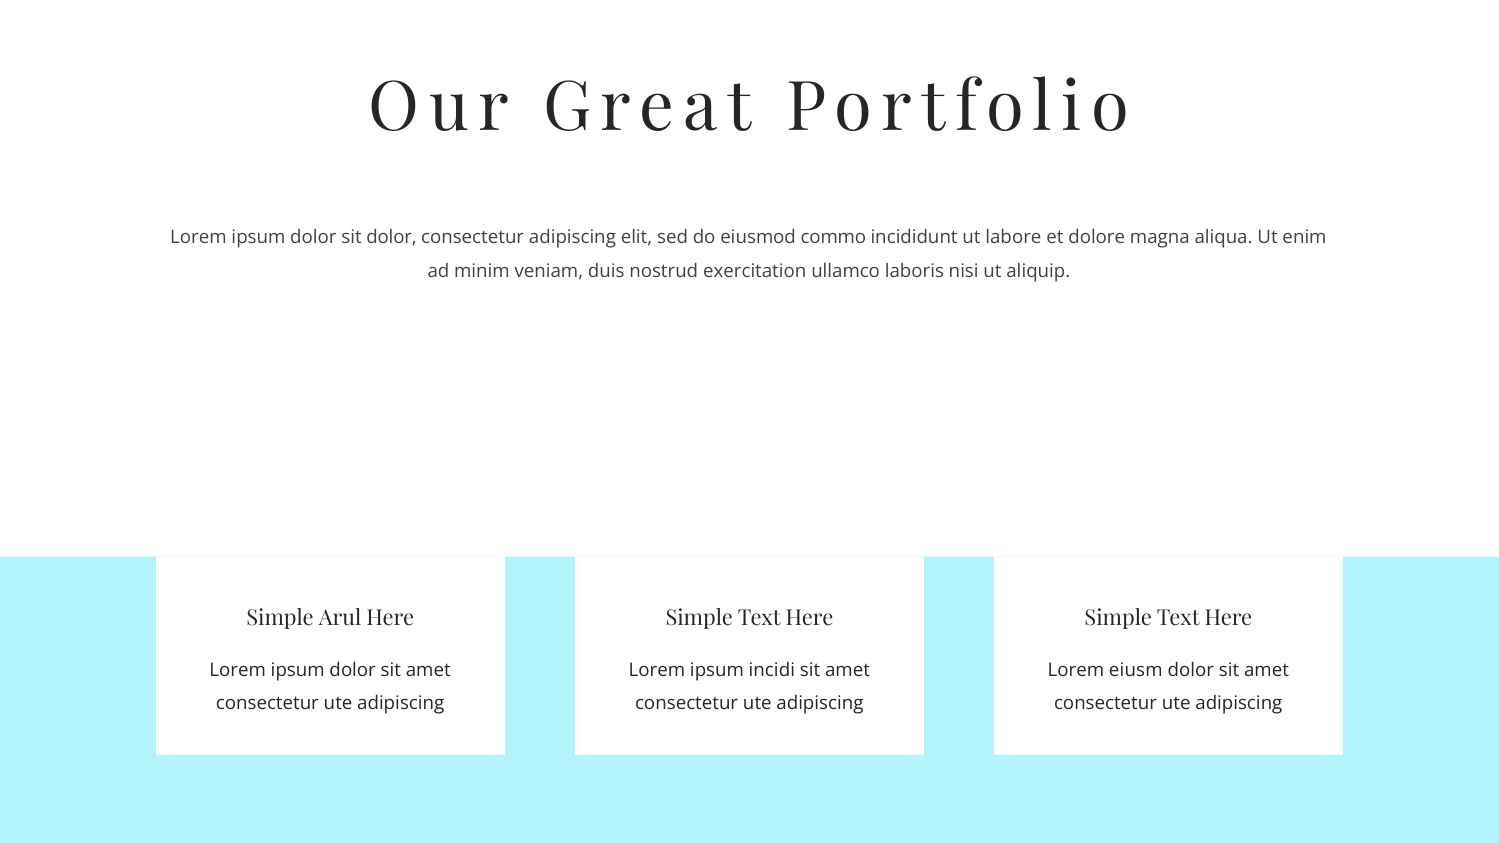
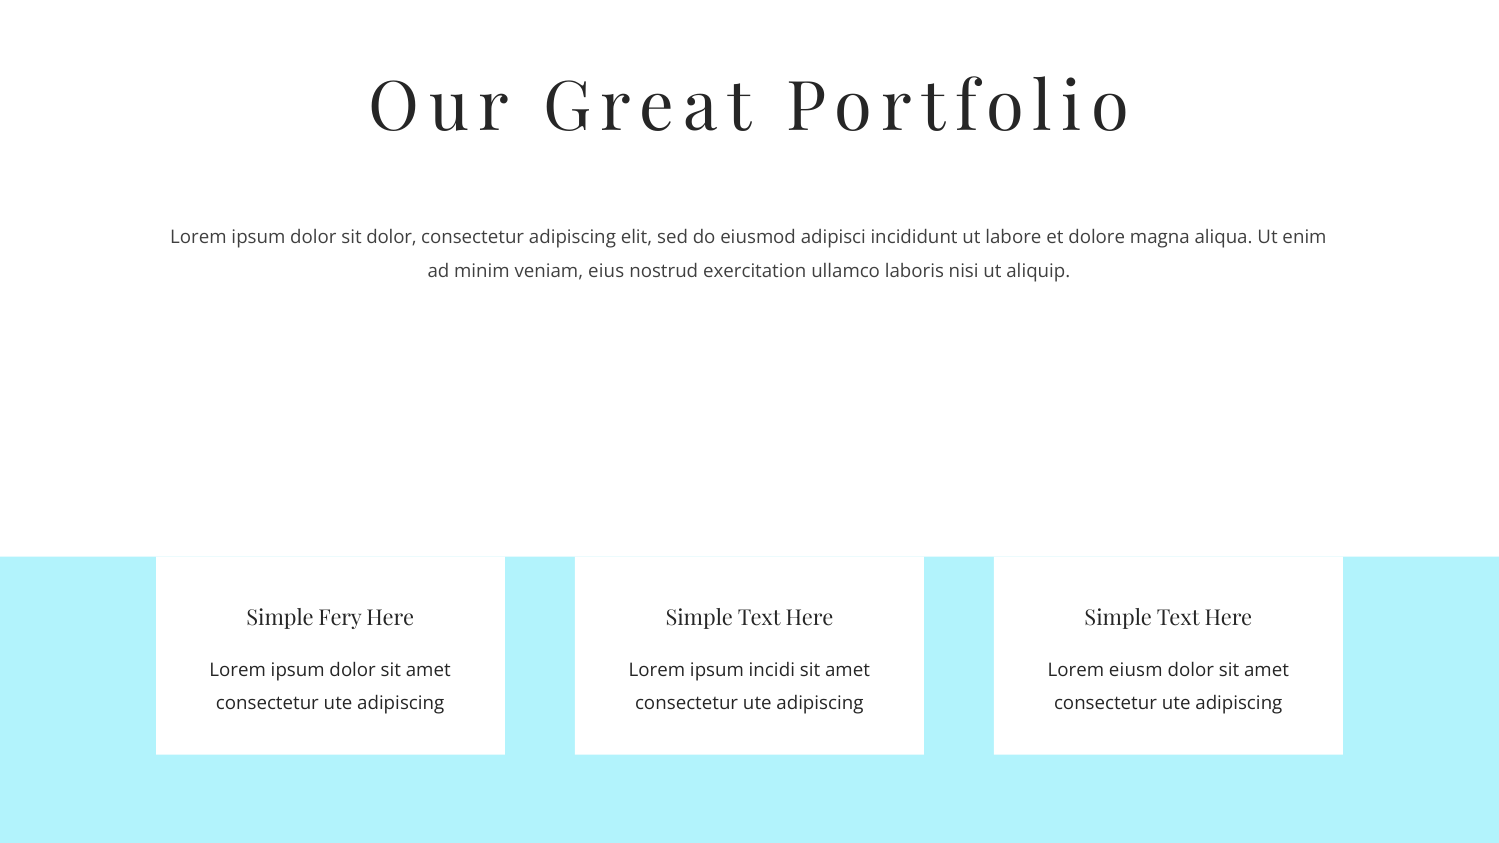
commo: commo -> adipisci
duis: duis -> eius
Arul: Arul -> Fery
